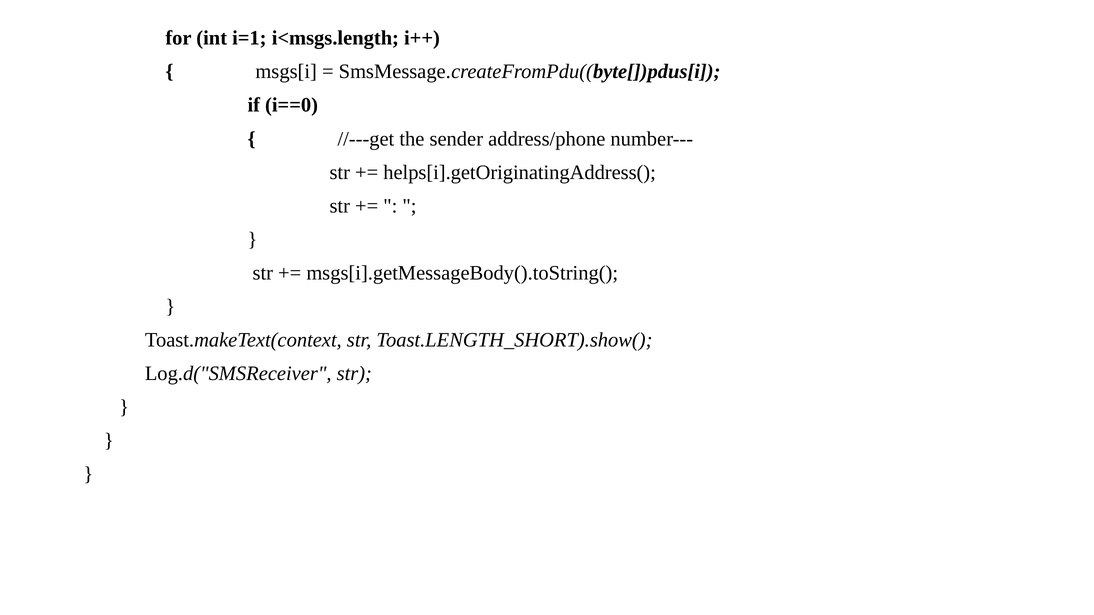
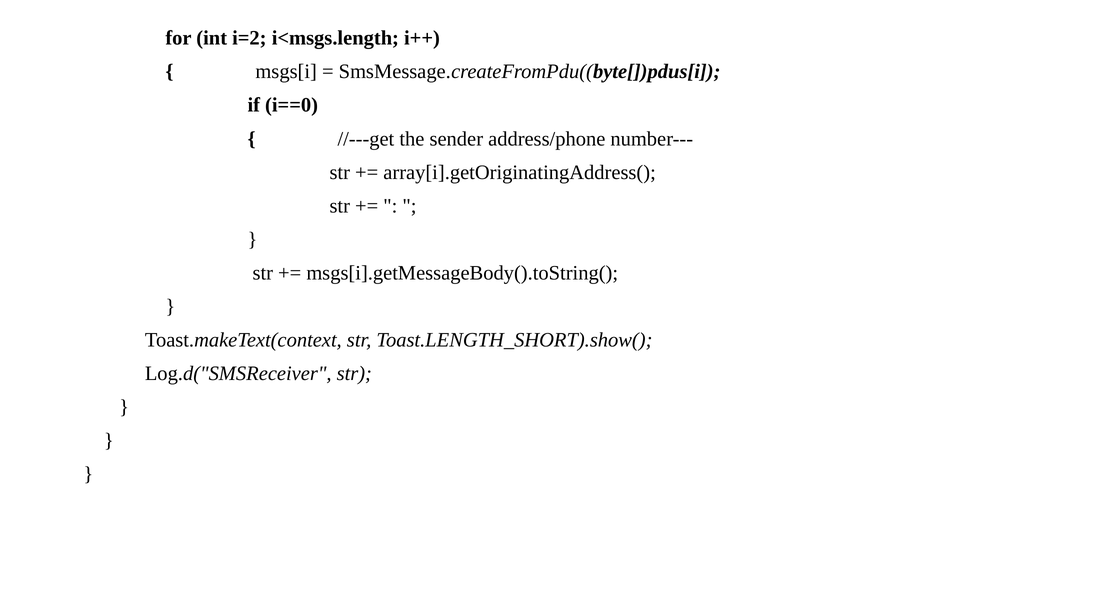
i=1: i=1 -> i=2
helps[i].getOriginatingAddress(: helps[i].getOriginatingAddress( -> array[i].getOriginatingAddress(
